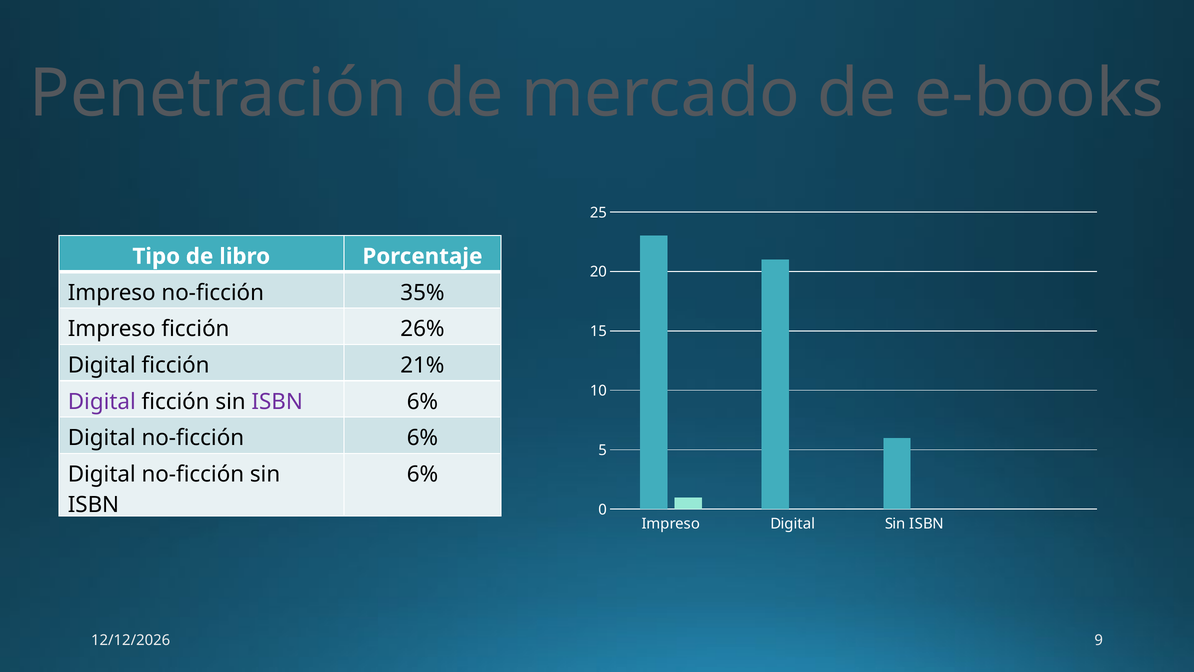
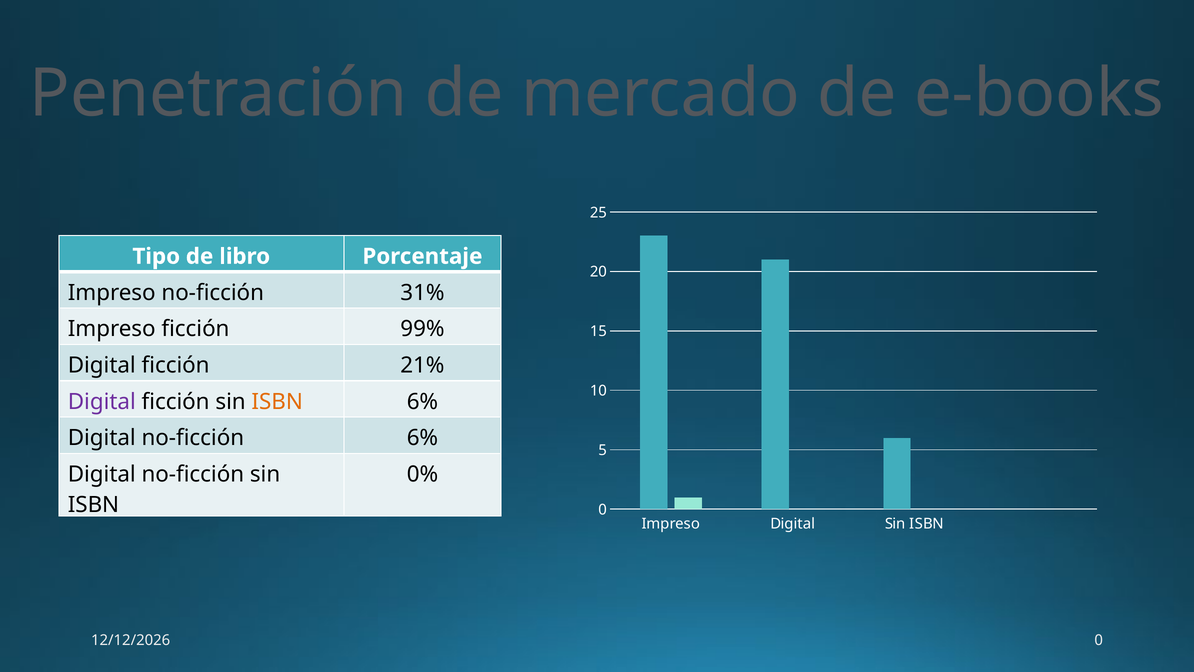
35%: 35% -> 31%
26%: 26% -> 99%
ISBN at (277, 402) colour: purple -> orange
6% at (422, 474): 6% -> 0%
9 at (1099, 640): 9 -> 0
